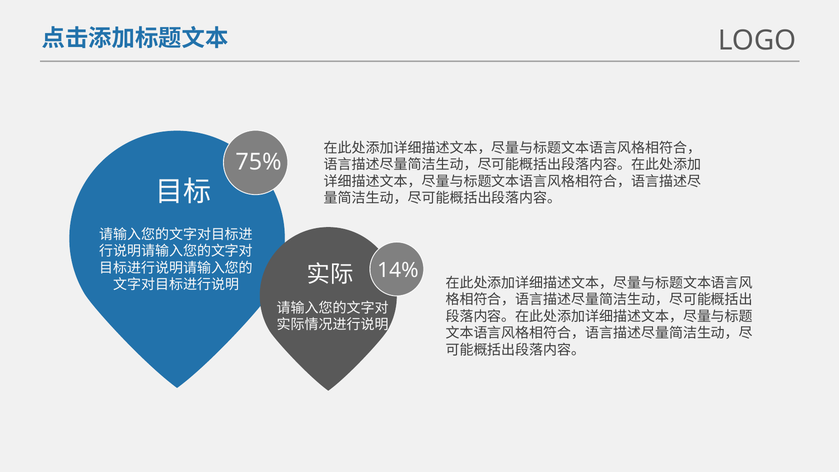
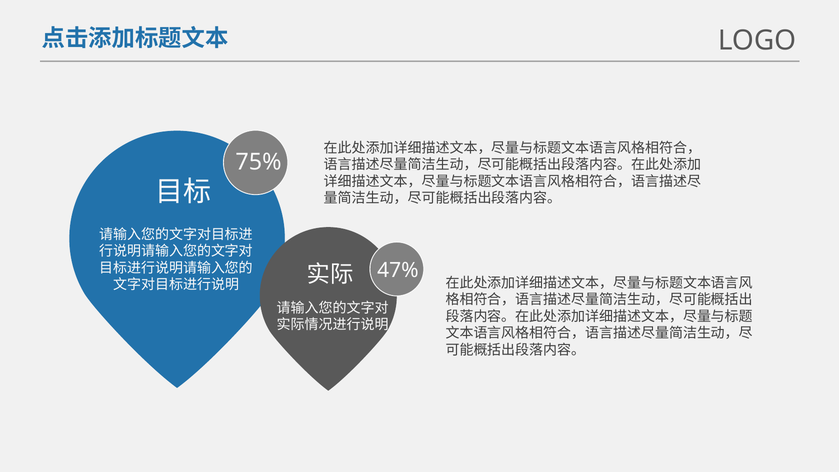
14%: 14% -> 47%
